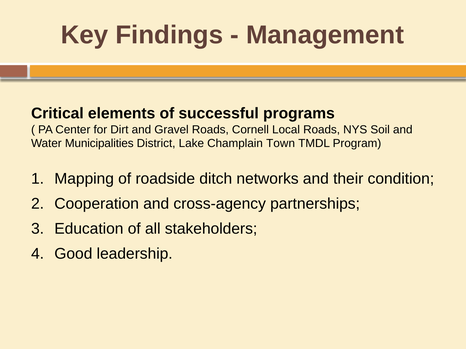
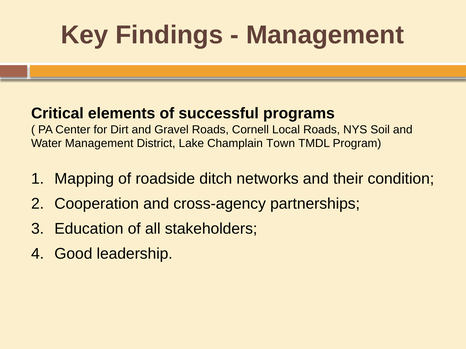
Water Municipalities: Municipalities -> Management
